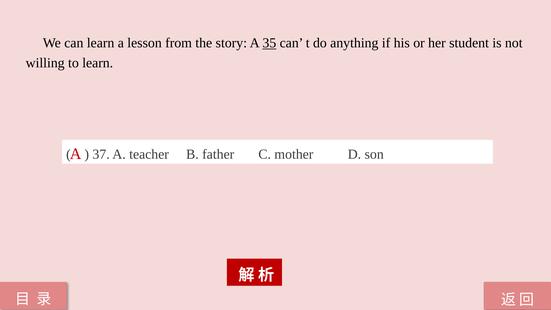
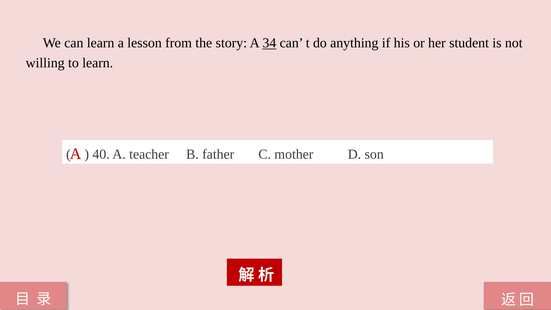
35: 35 -> 34
37: 37 -> 40
